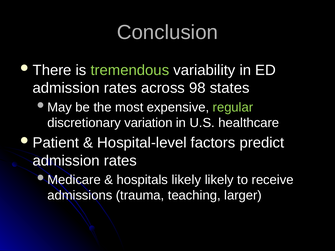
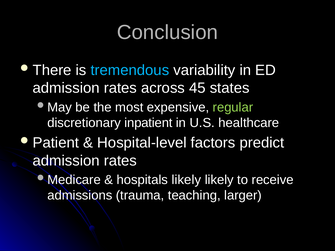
tremendous colour: light green -> light blue
98: 98 -> 45
variation: variation -> inpatient
